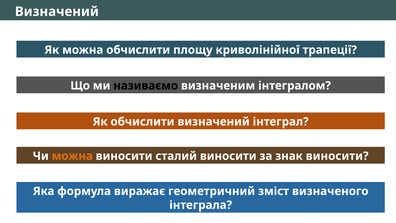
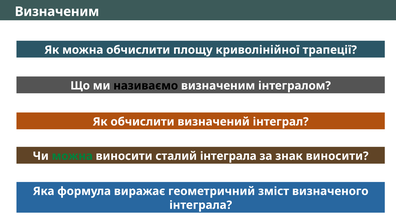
Визначений at (57, 12): Визначений -> Визначеним
можна at (72, 156) colour: orange -> green
сталий виносити: виносити -> інтеграла
